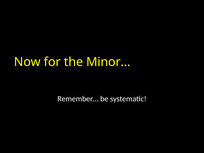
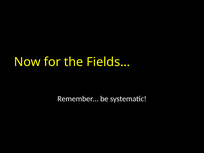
Minor…: Minor… -> Fields…
